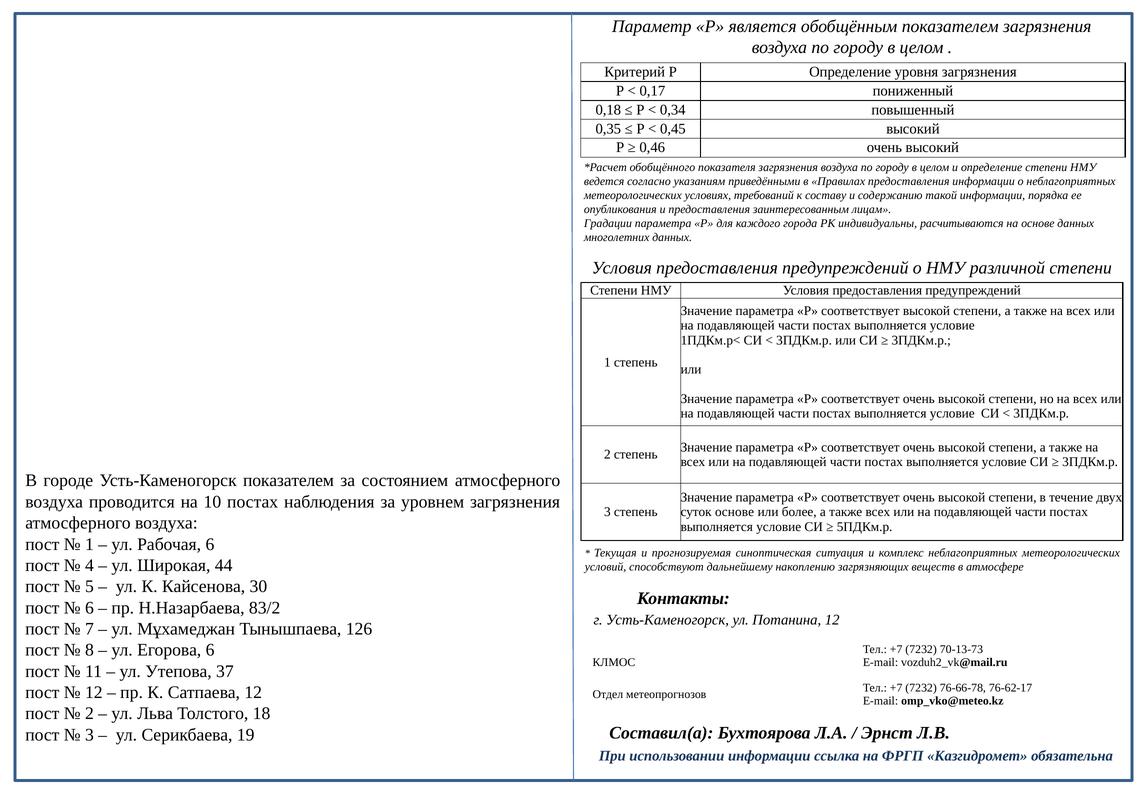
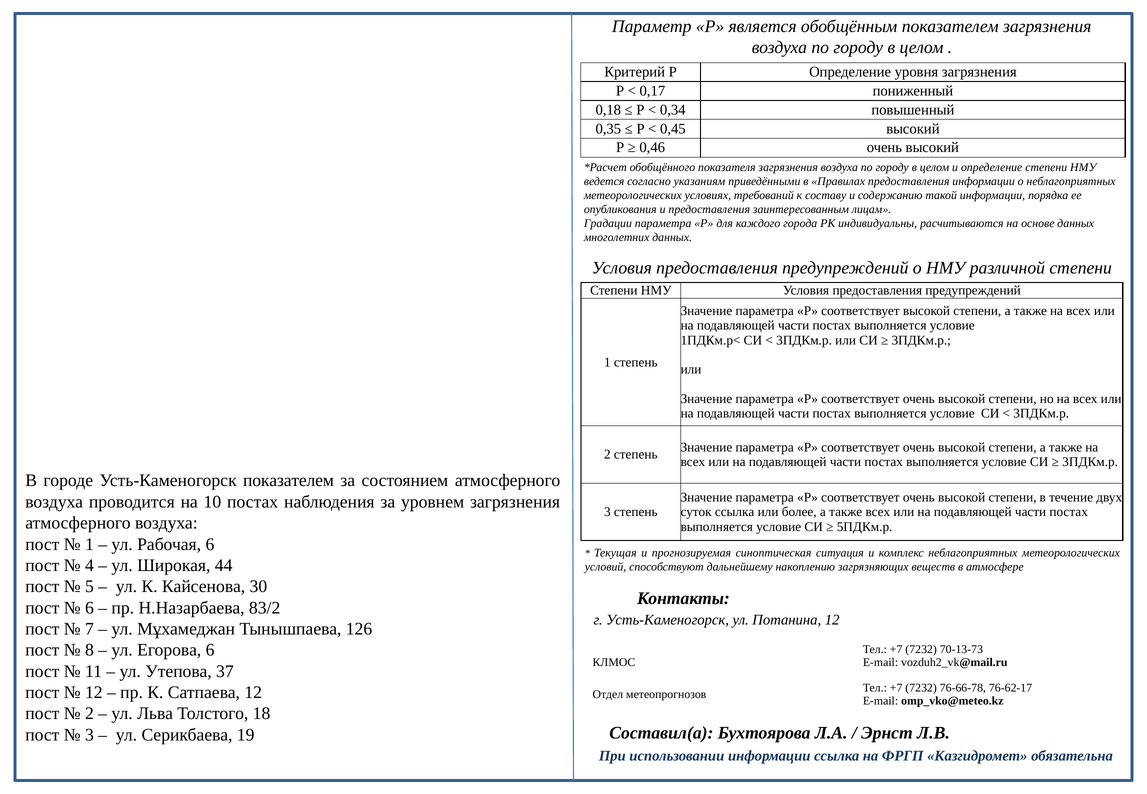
суток основе: основе -> ссылка
